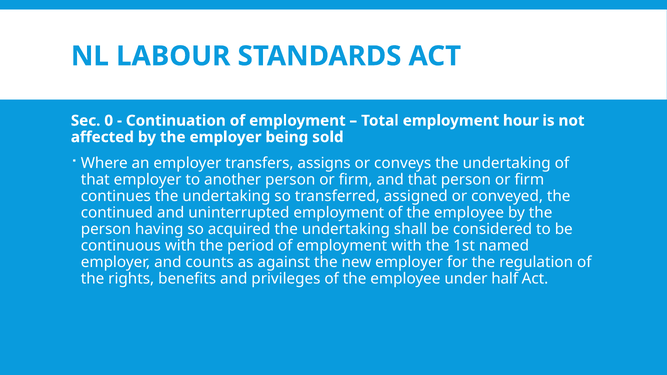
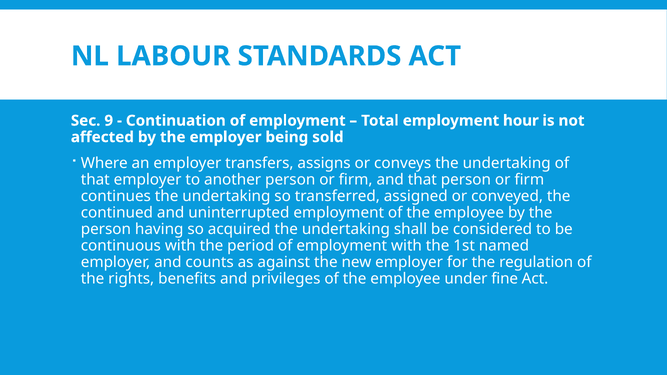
0: 0 -> 9
half: half -> fine
